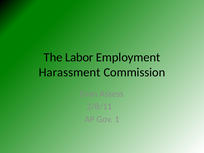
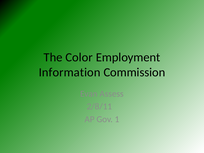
Labor: Labor -> Color
Harassment: Harassment -> Information
